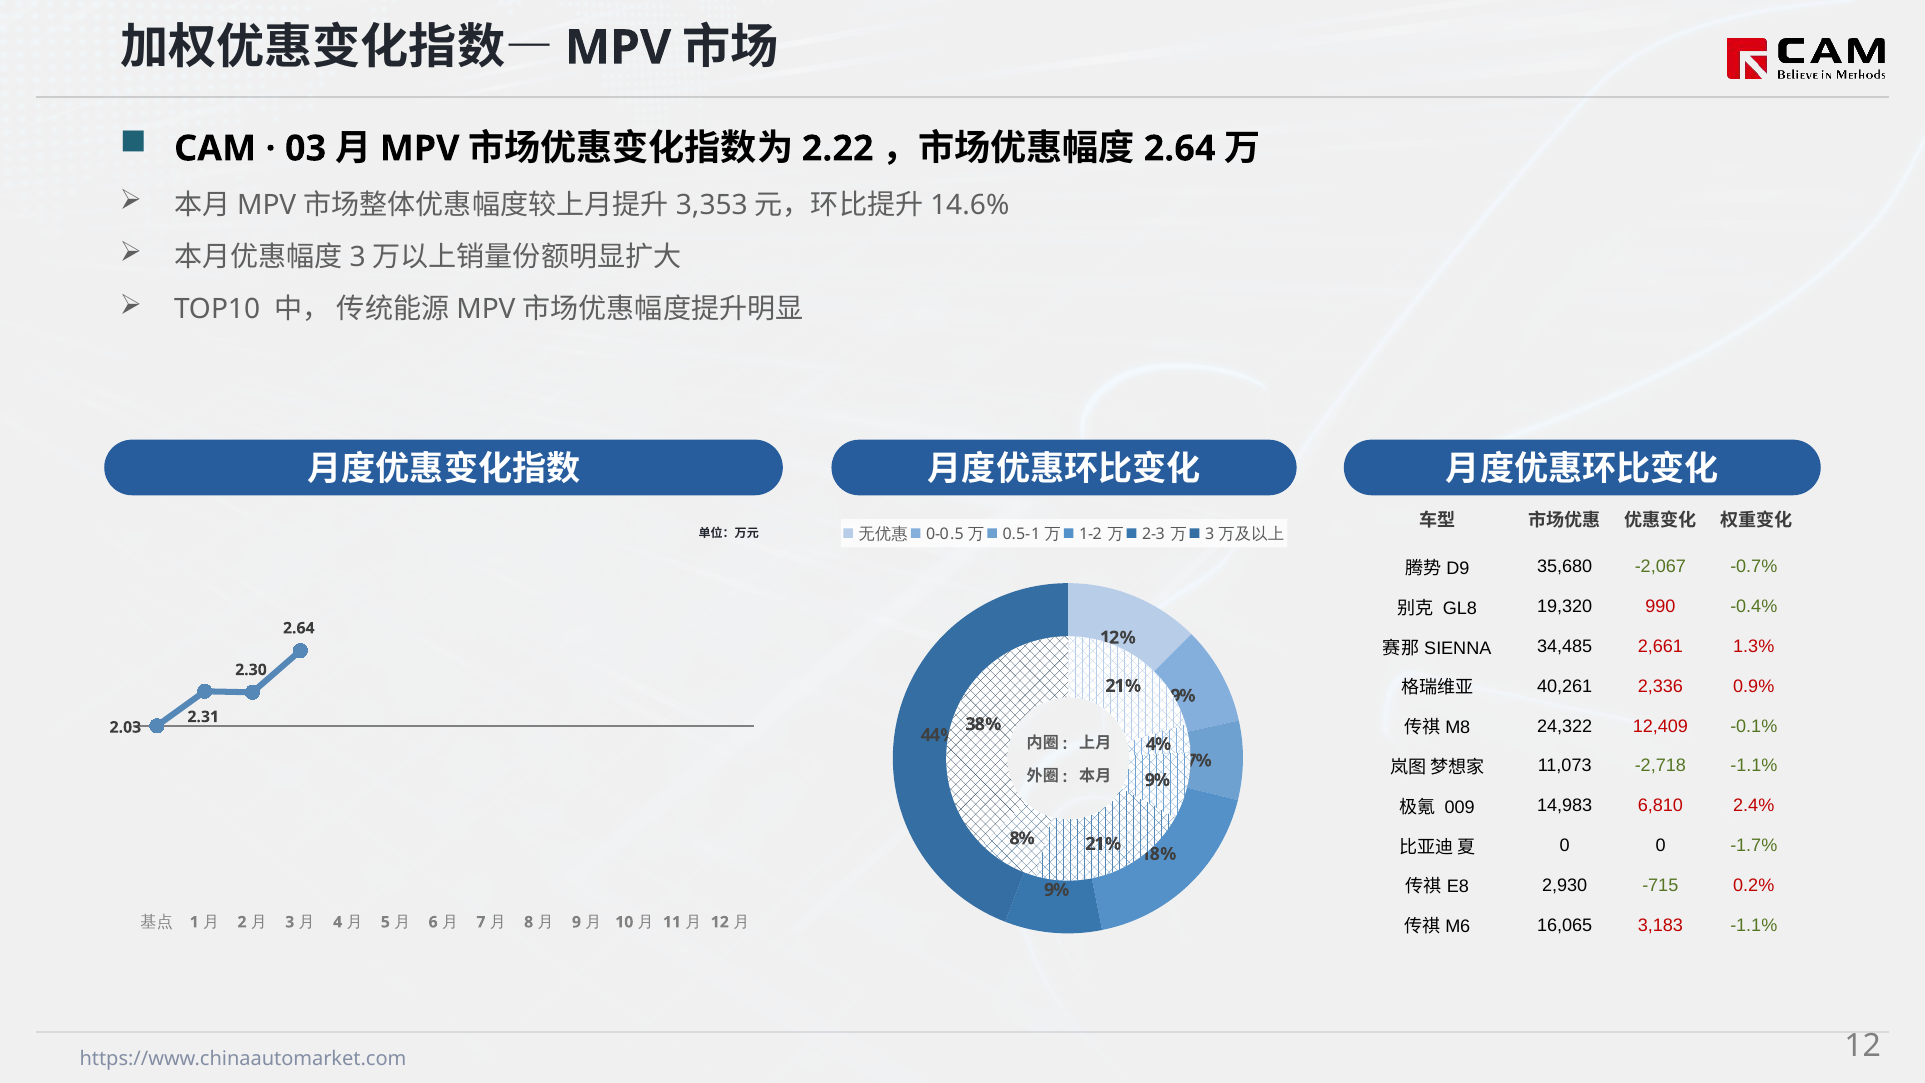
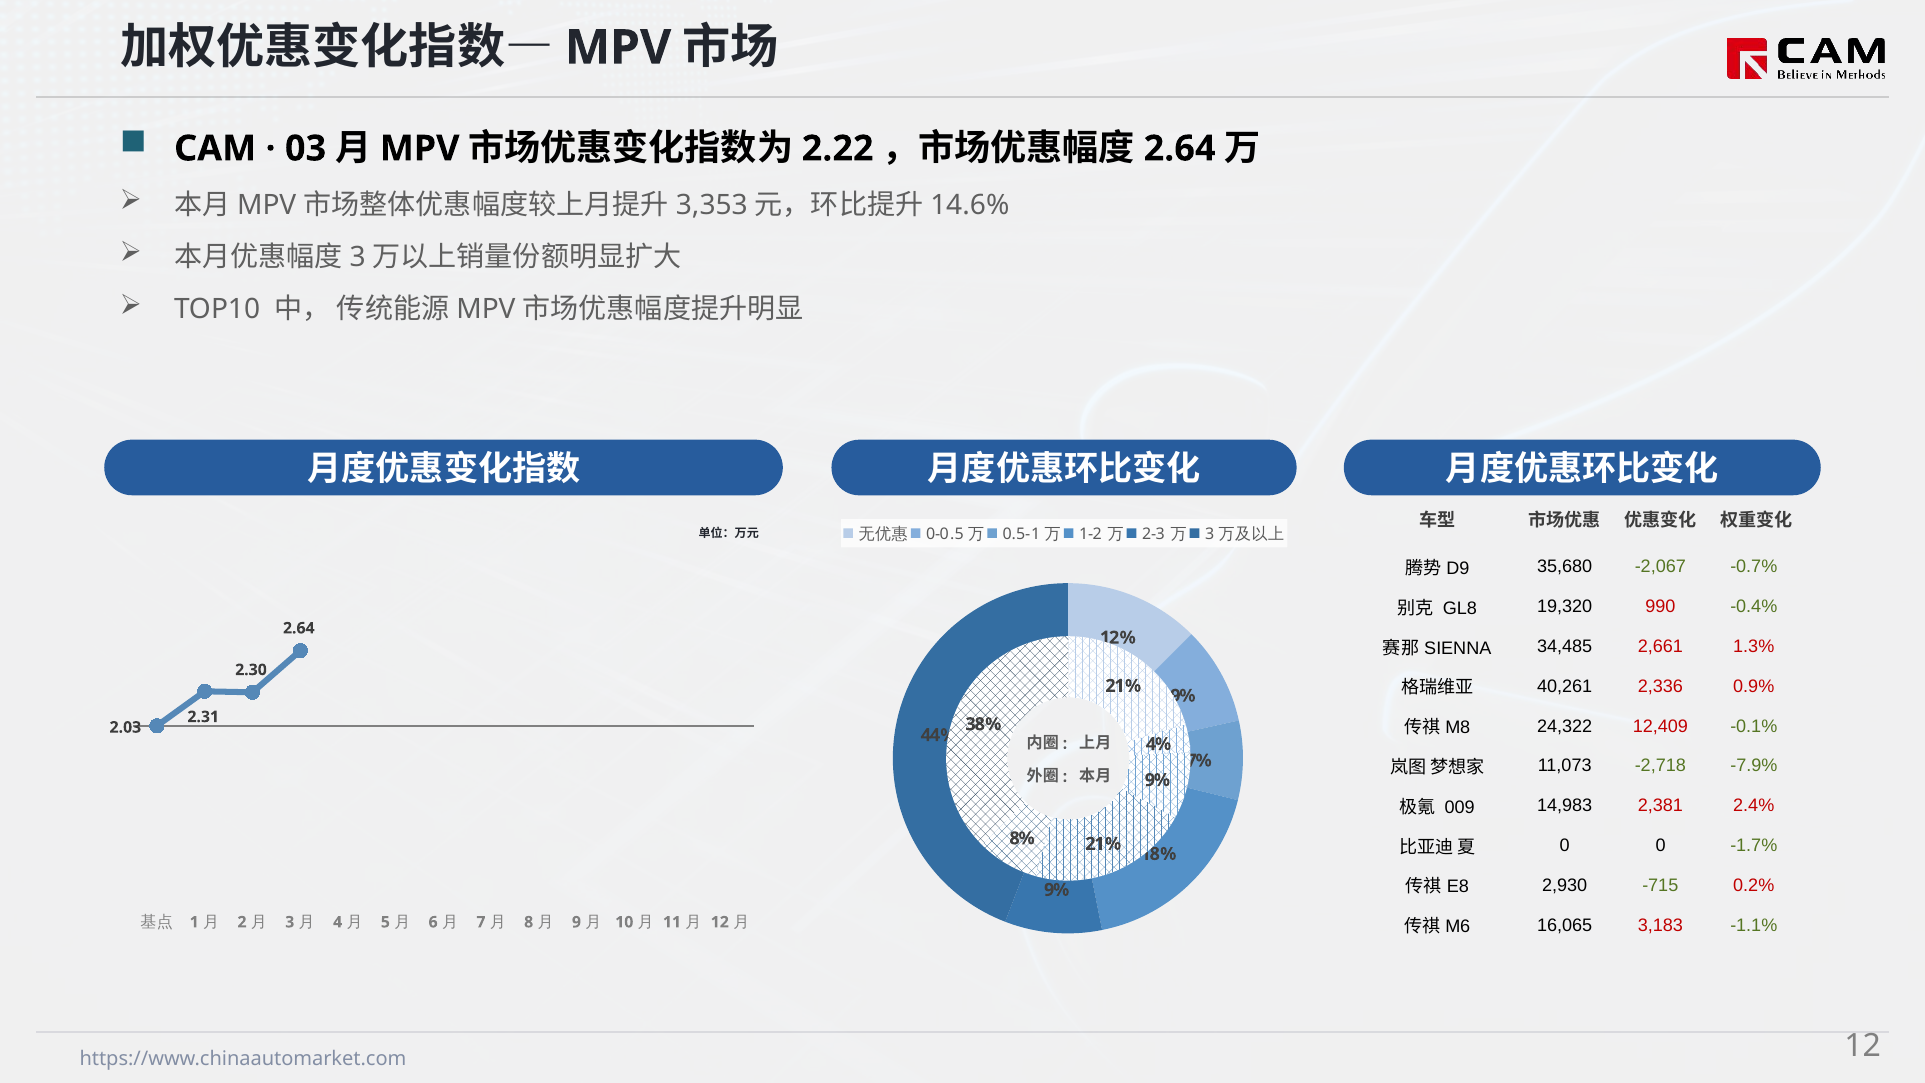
-2,718 -1.1%: -1.1% -> -7.9%
6,810: 6,810 -> 2,381
